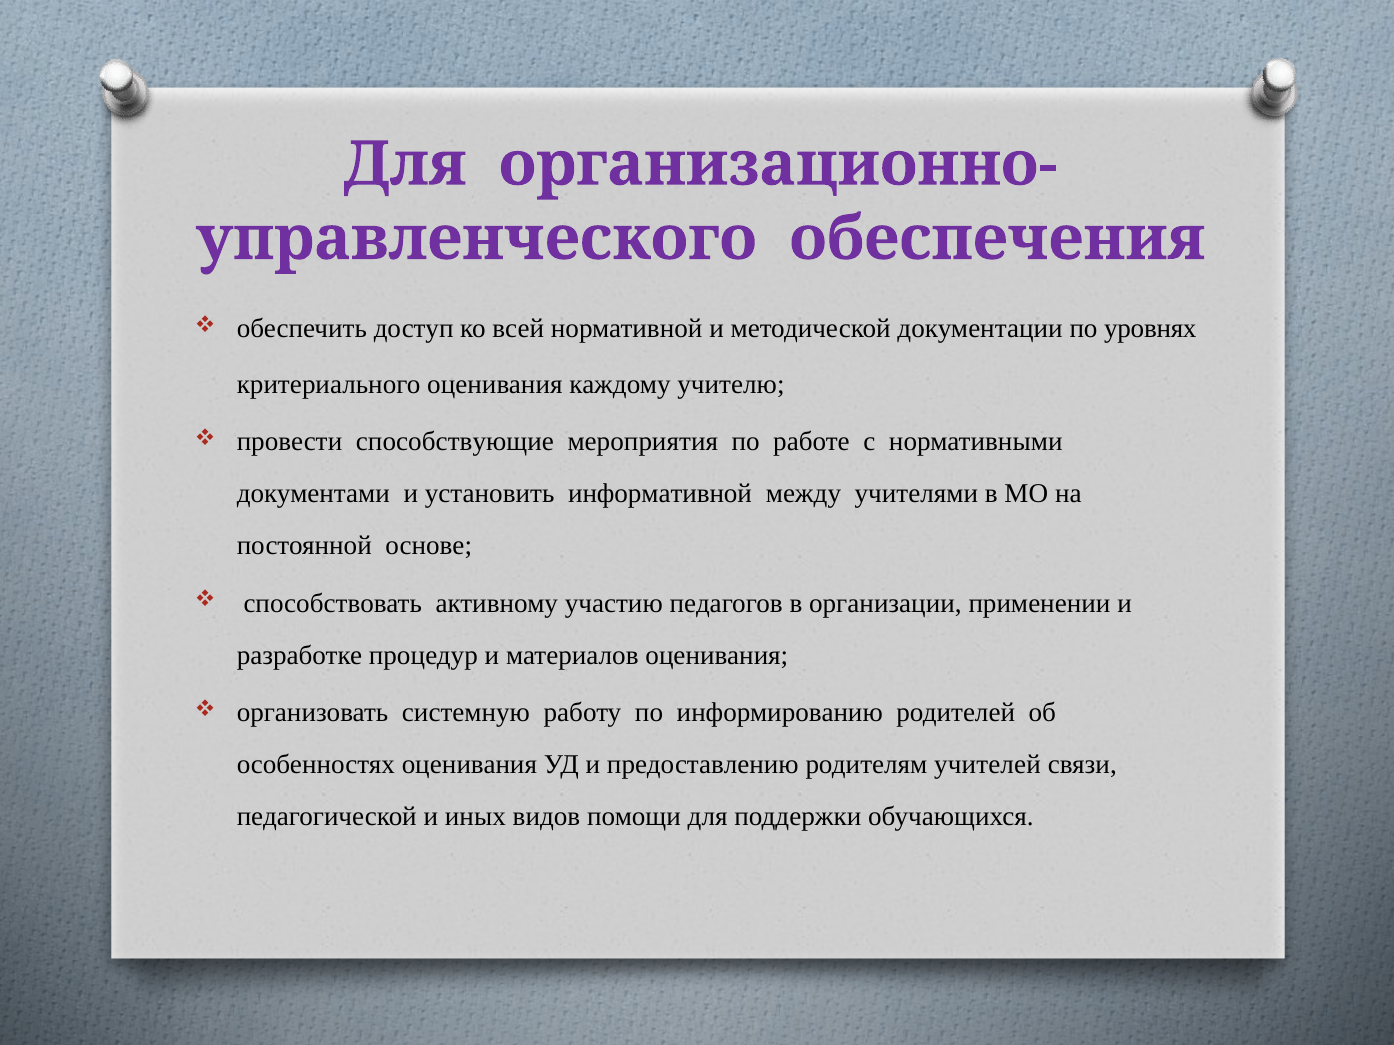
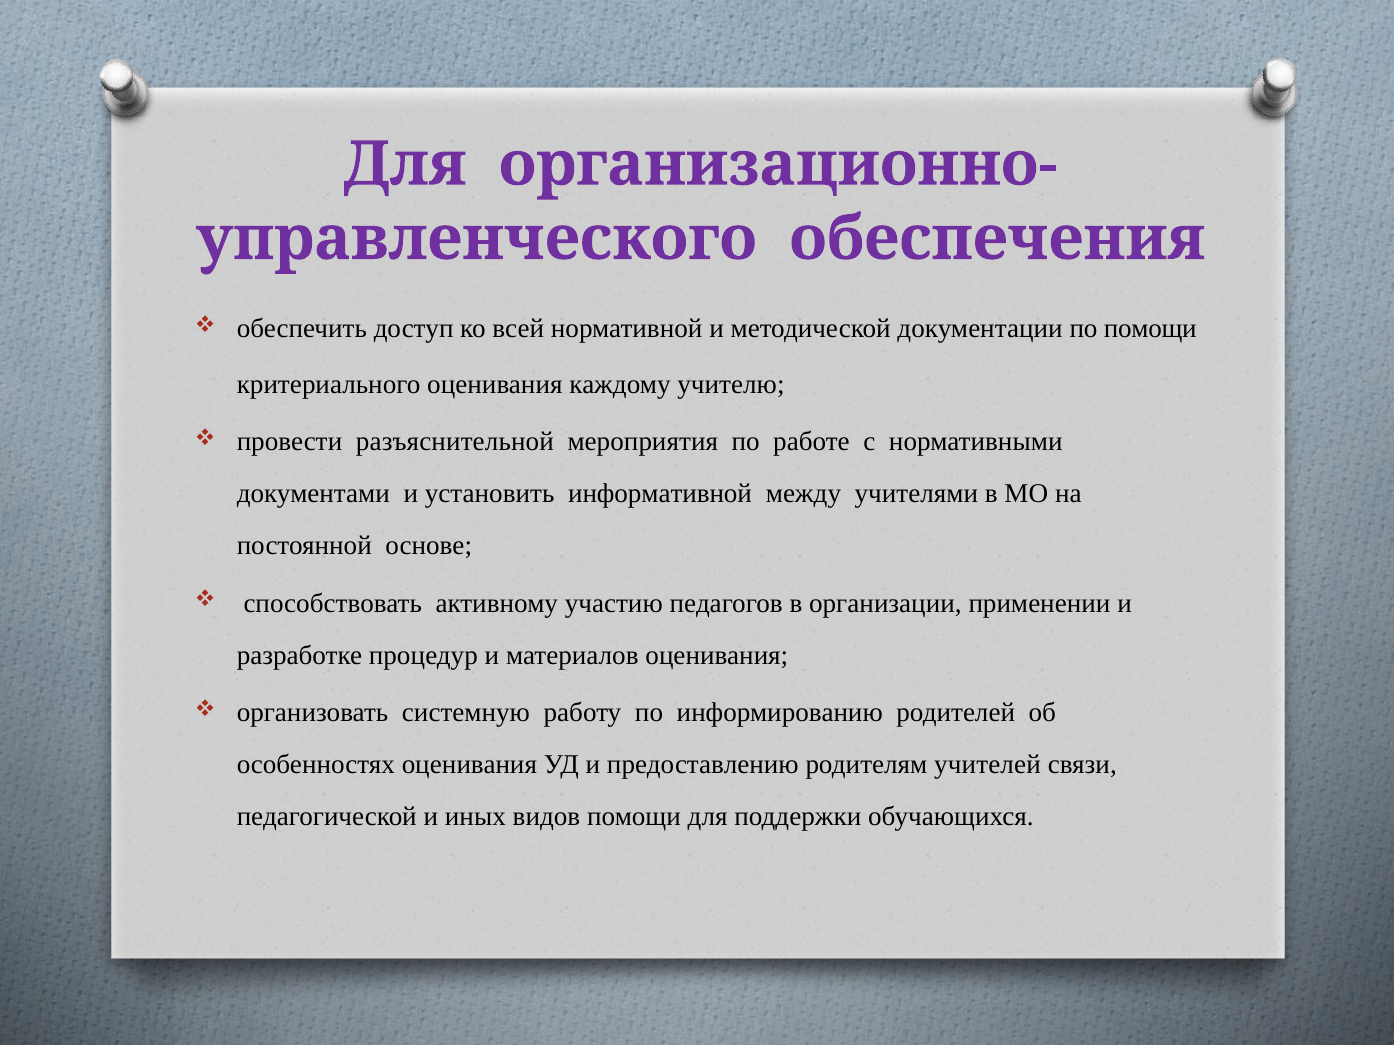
по уровнях: уровнях -> помощи
способствующие: способствующие -> разъяснительной
